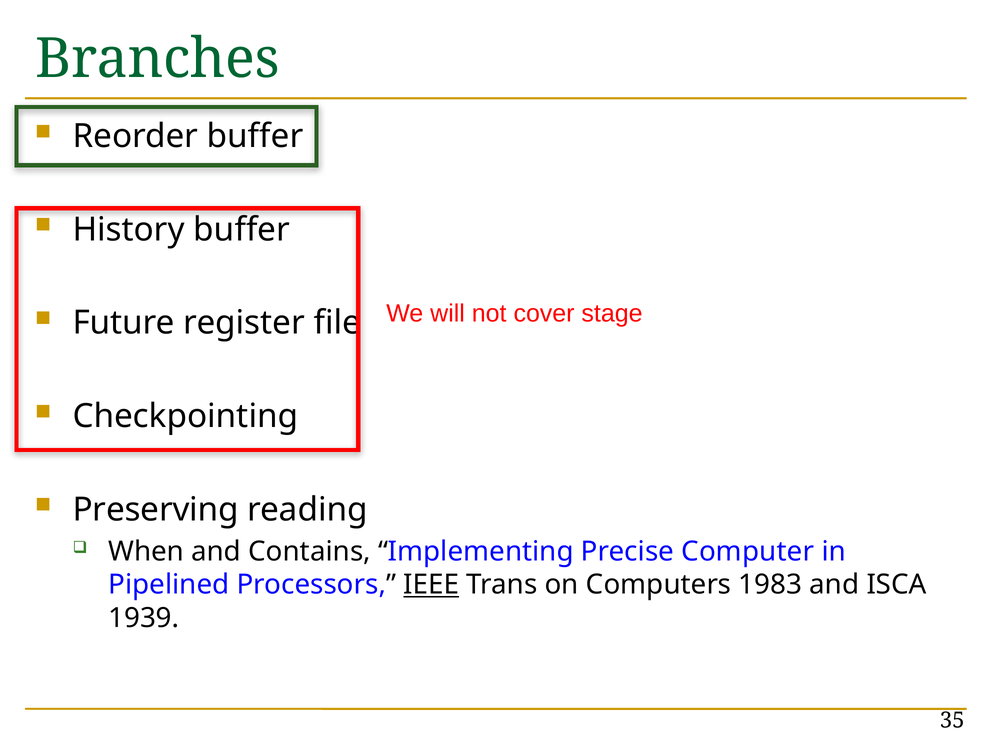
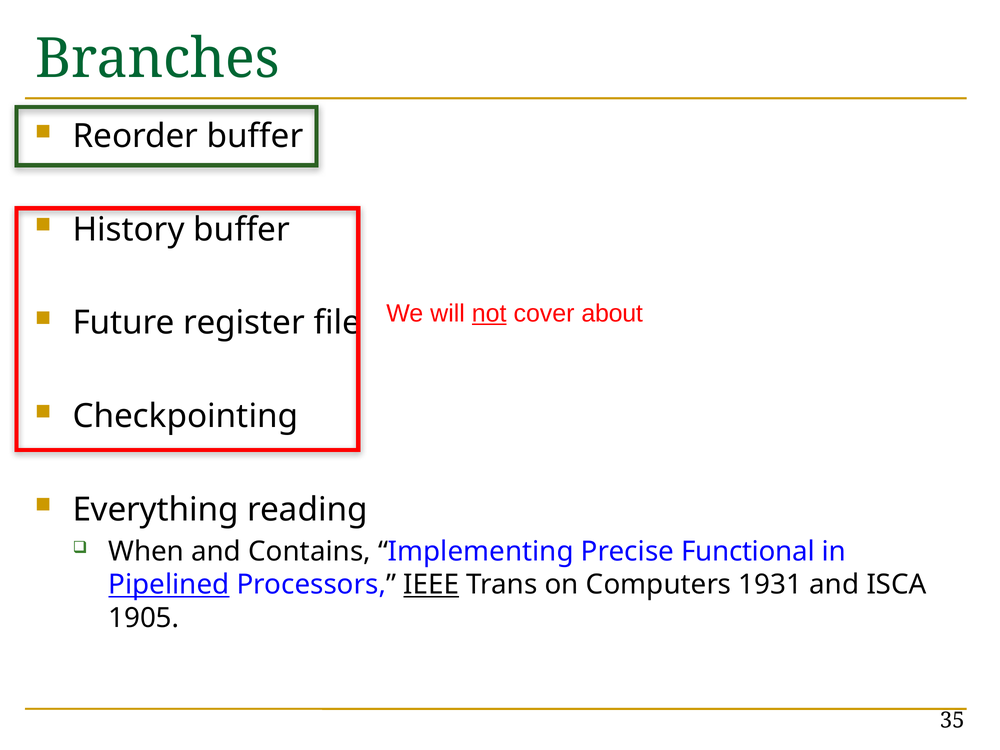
not underline: none -> present
stage: stage -> about
Preserving: Preserving -> Everything
Computer: Computer -> Functional
Pipelined underline: none -> present
1983: 1983 -> 1931
1939: 1939 -> 1905
